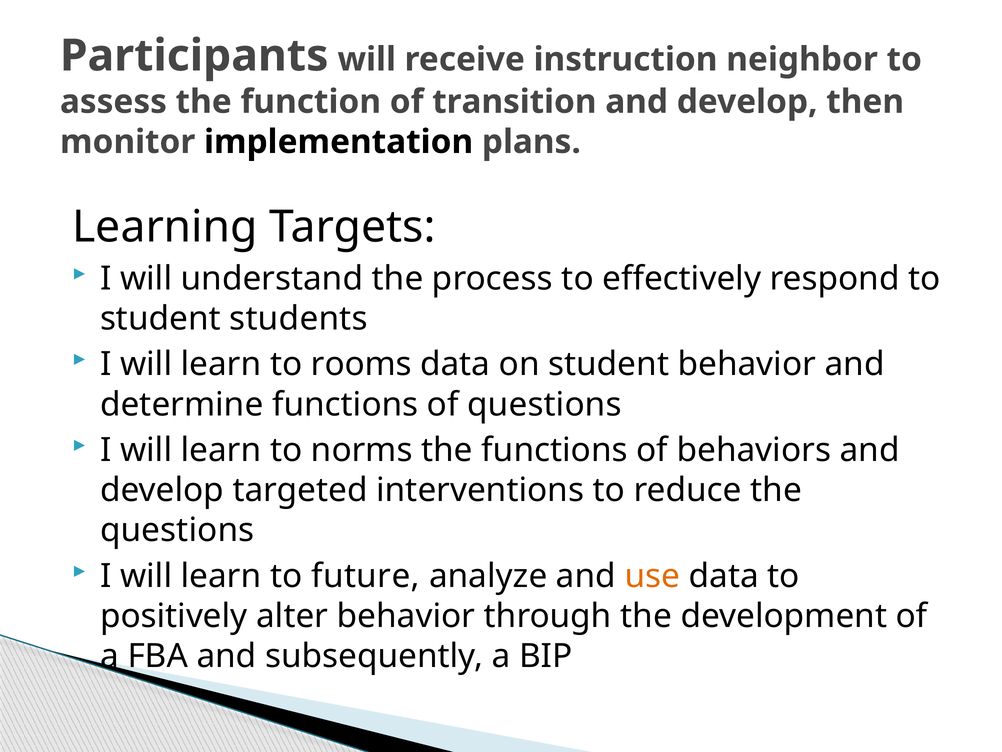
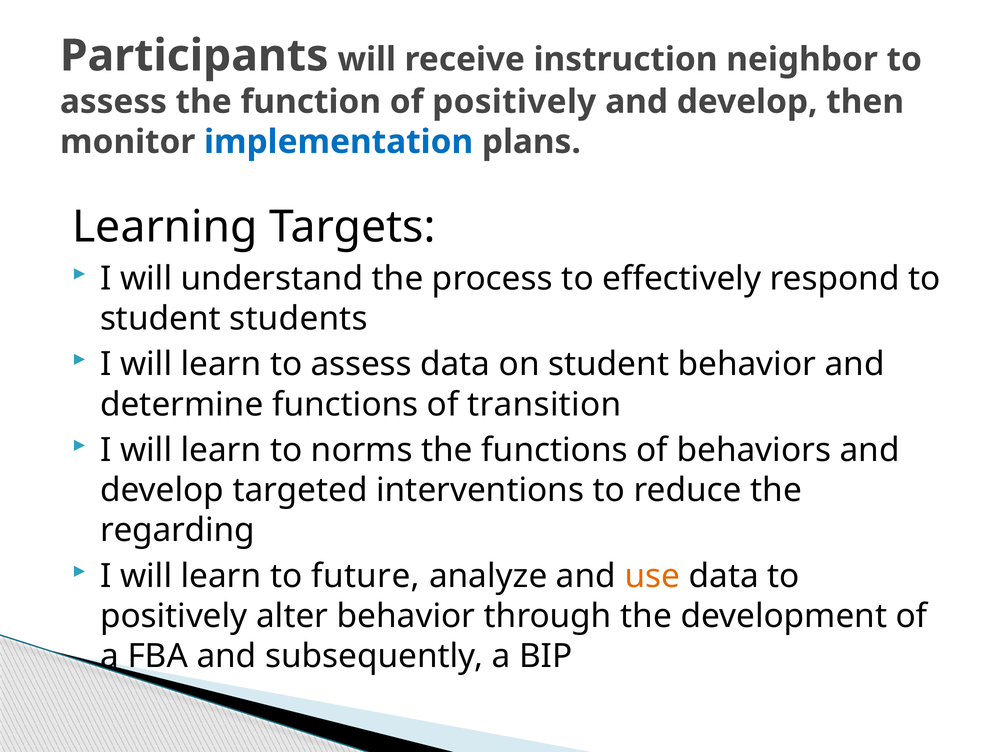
of transition: transition -> positively
implementation colour: black -> blue
learn to rooms: rooms -> assess
of questions: questions -> transition
questions at (177, 530): questions -> regarding
